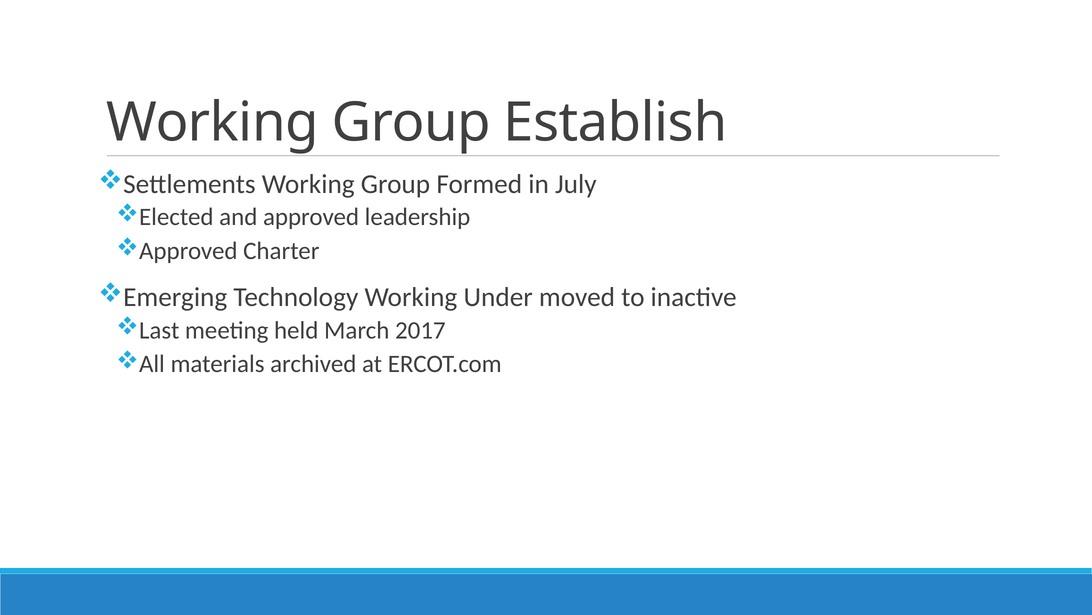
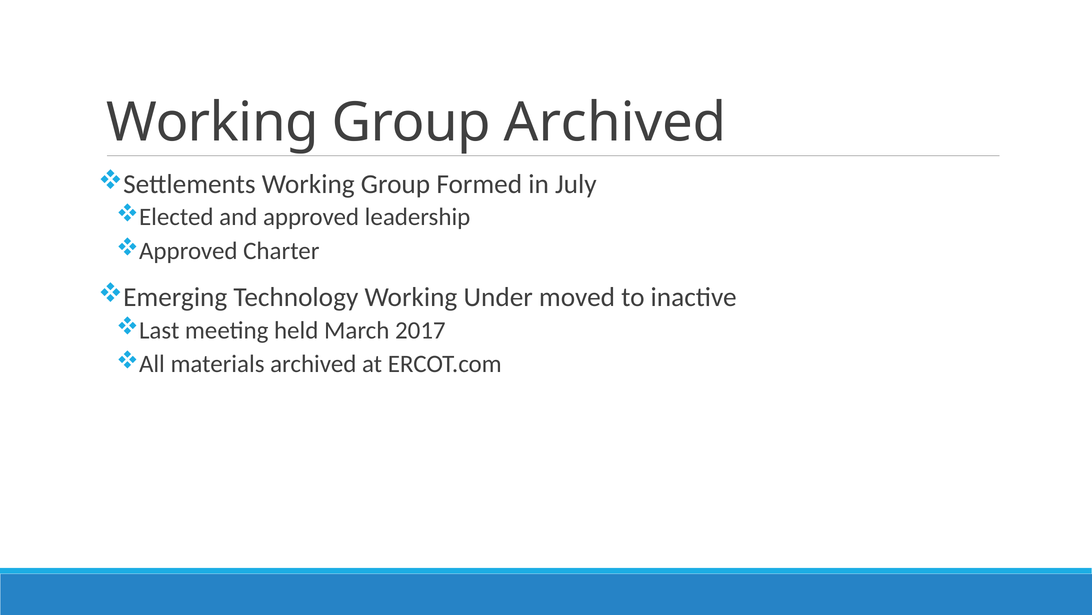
Group Establish: Establish -> Archived
